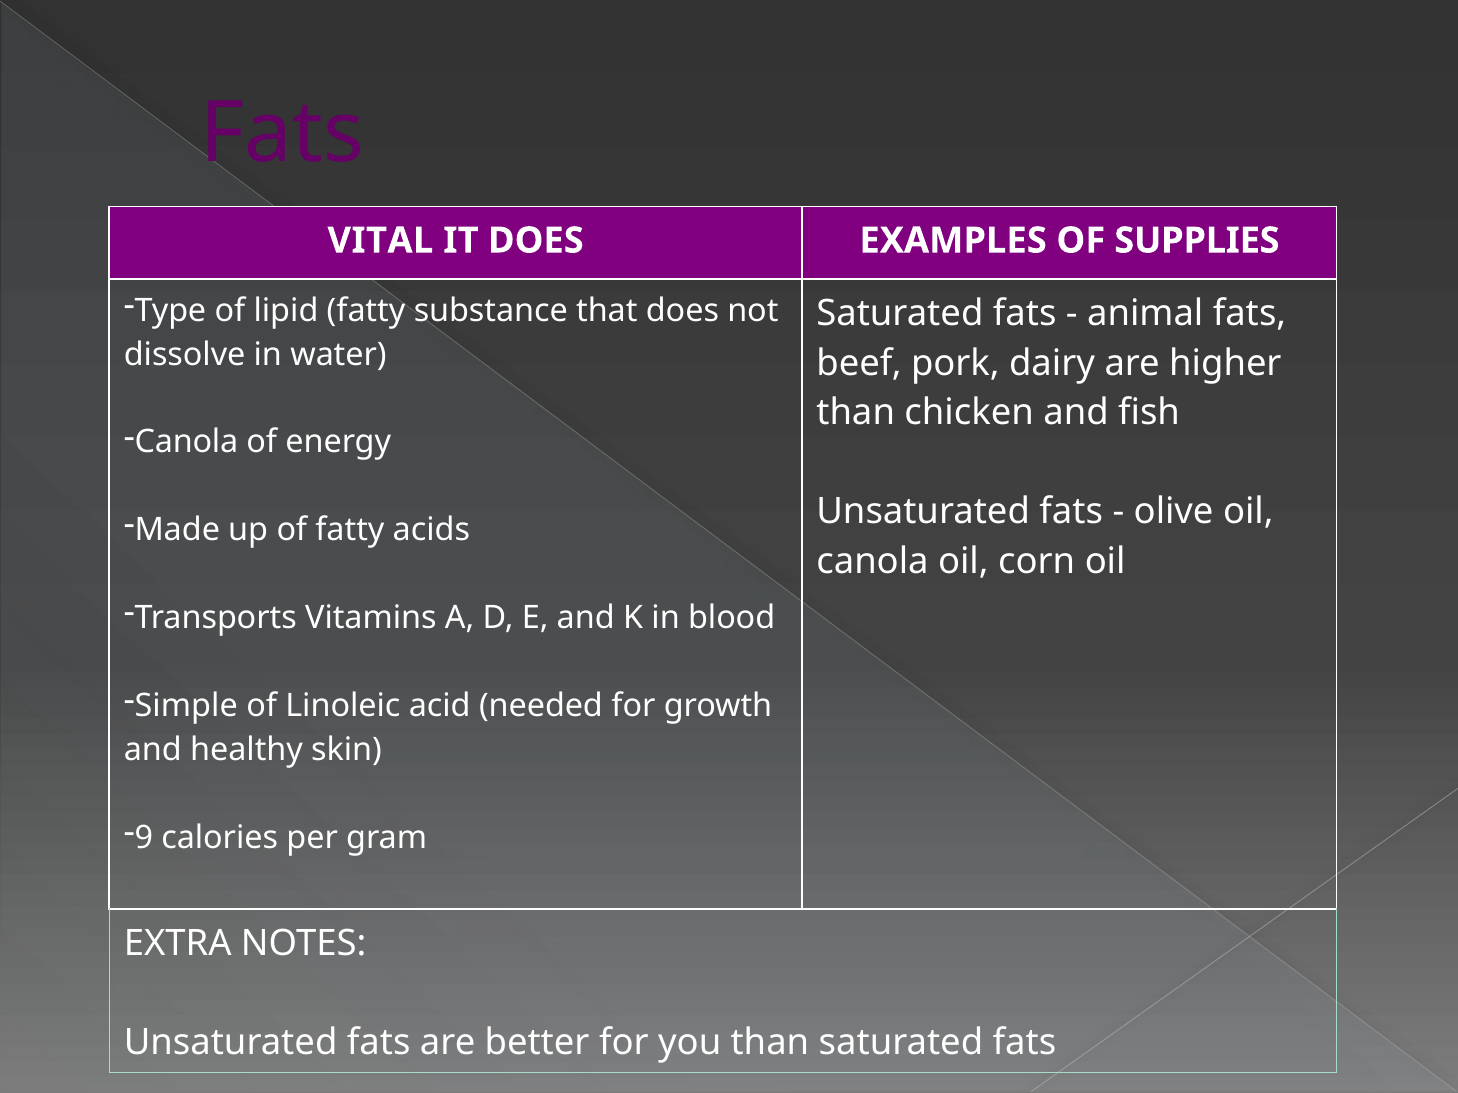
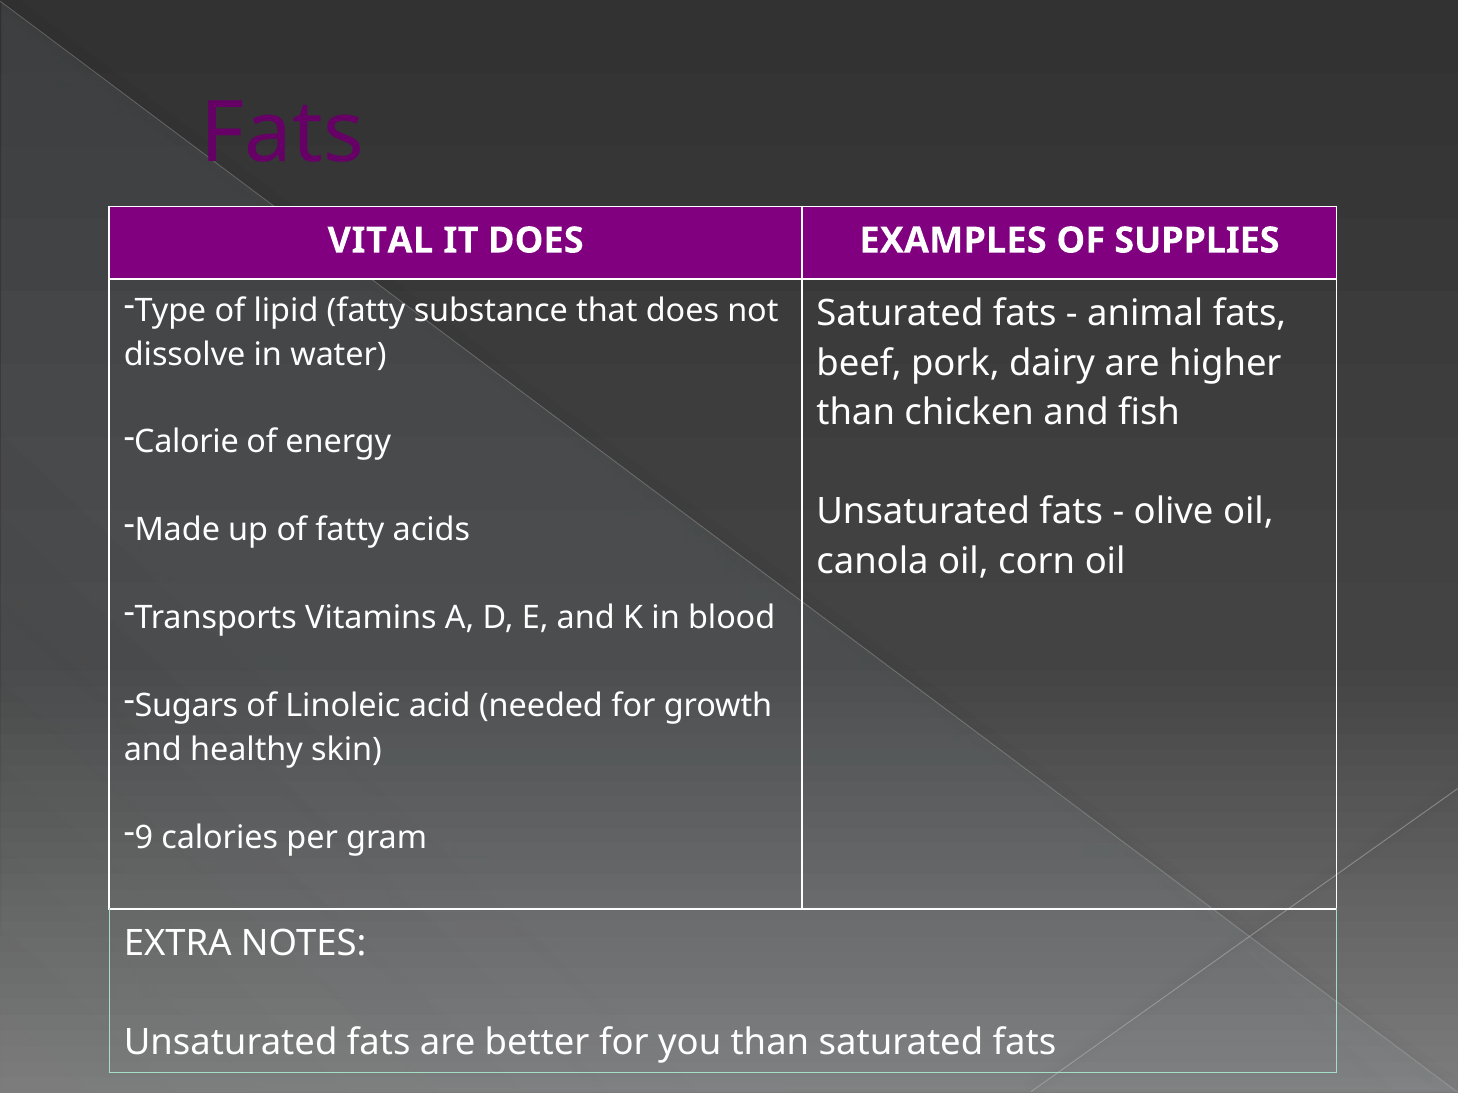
Canola at (186, 442): Canola -> Calorie
Simple: Simple -> Sugars
